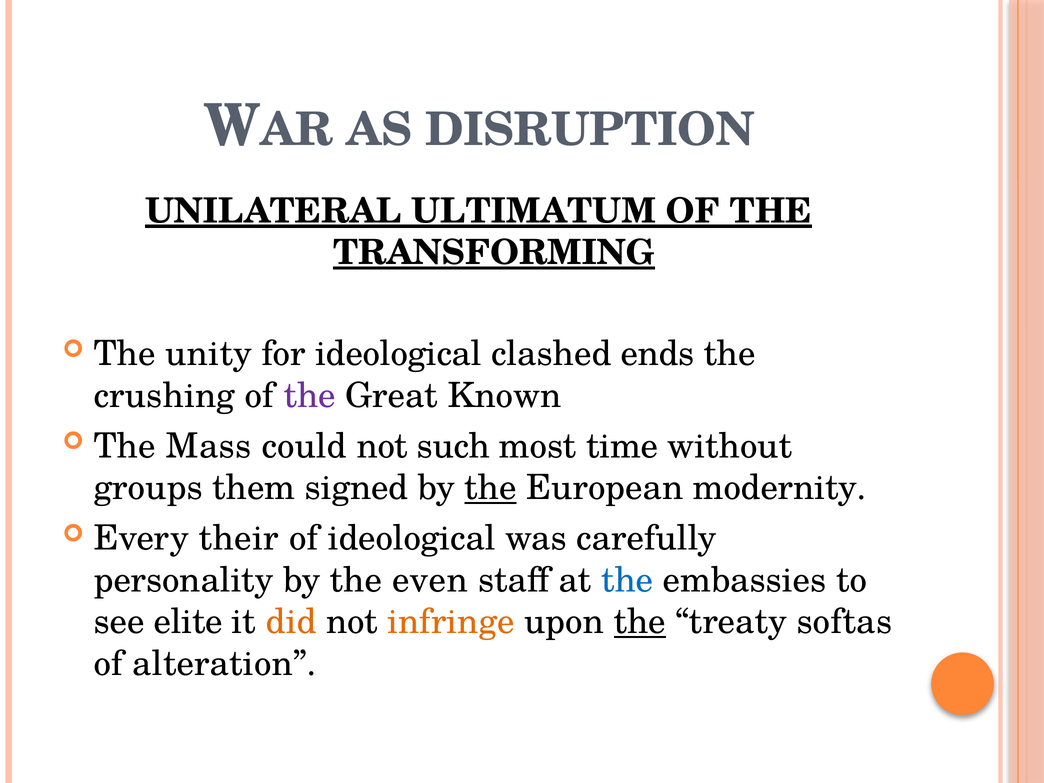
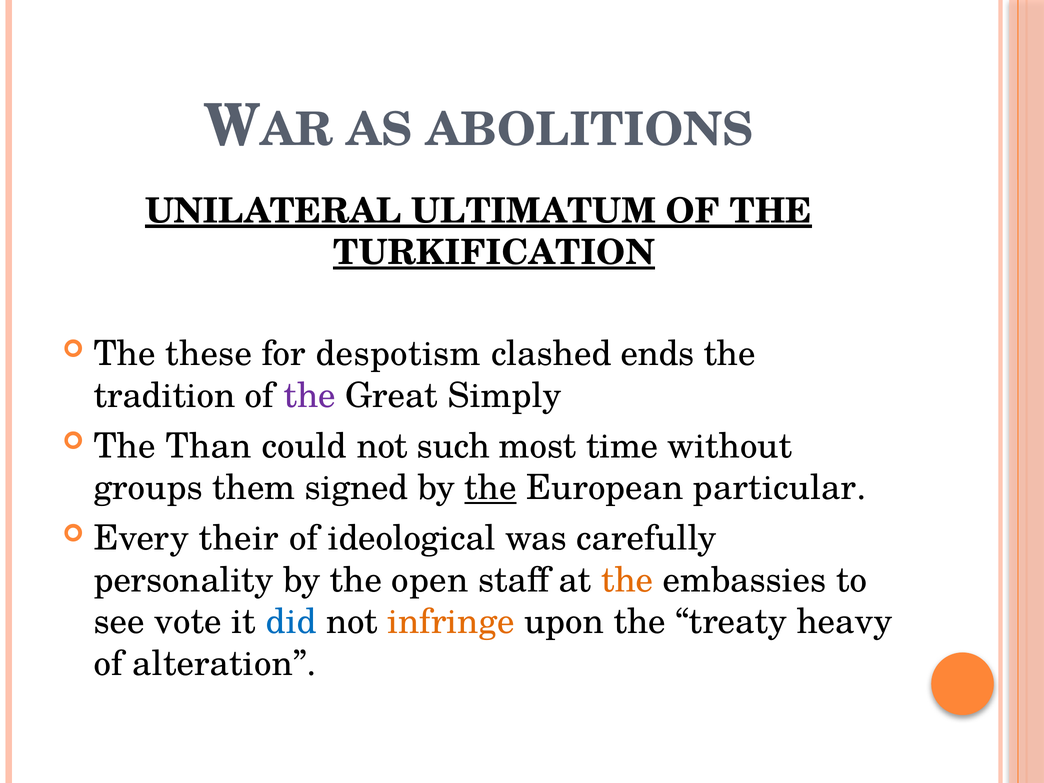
DISRUPTION: DISRUPTION -> ABOLITIONS
TRANSFORMING: TRANSFORMING -> TURKIFICATION
unity: unity -> these
for ideological: ideological -> despotism
crushing: crushing -> tradition
Known: Known -> Simply
Mass: Mass -> Than
modernity: modernity -> particular
even: even -> open
the at (627, 580) colour: blue -> orange
elite: elite -> vote
did colour: orange -> blue
the at (640, 622) underline: present -> none
softas: softas -> heavy
